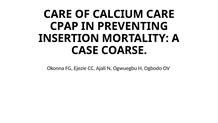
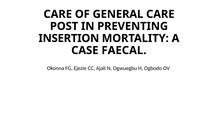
CALCIUM: CALCIUM -> GENERAL
CPAP: CPAP -> POST
COARSE: COARSE -> FAECAL
